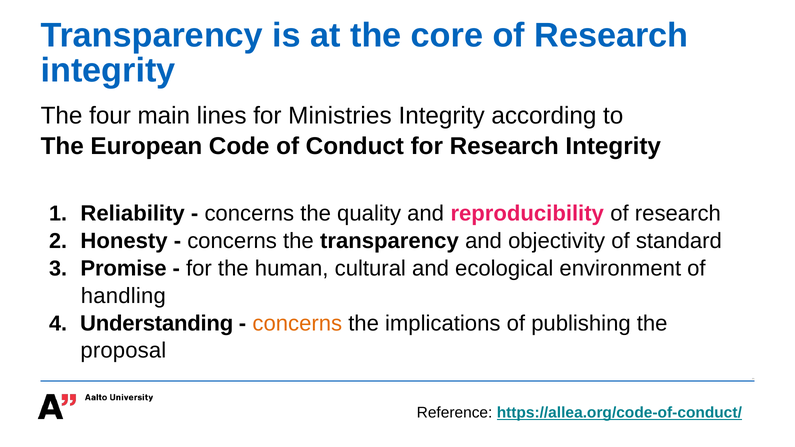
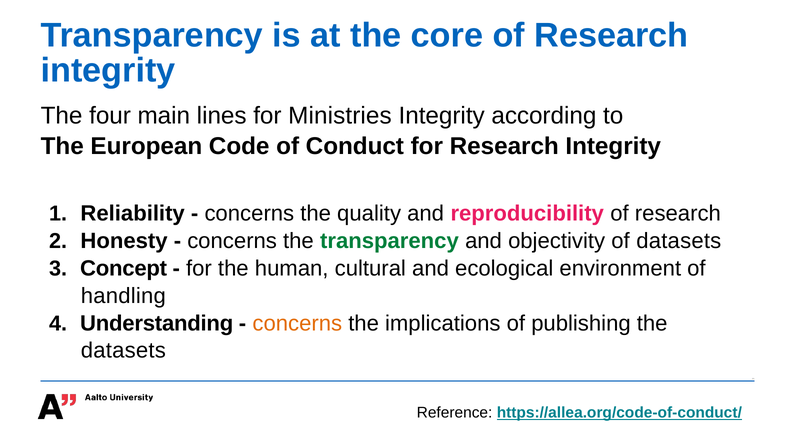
transparency at (389, 241) colour: black -> green
of standard: standard -> datasets
Promise: Promise -> Concept
proposal at (123, 351): proposal -> datasets
